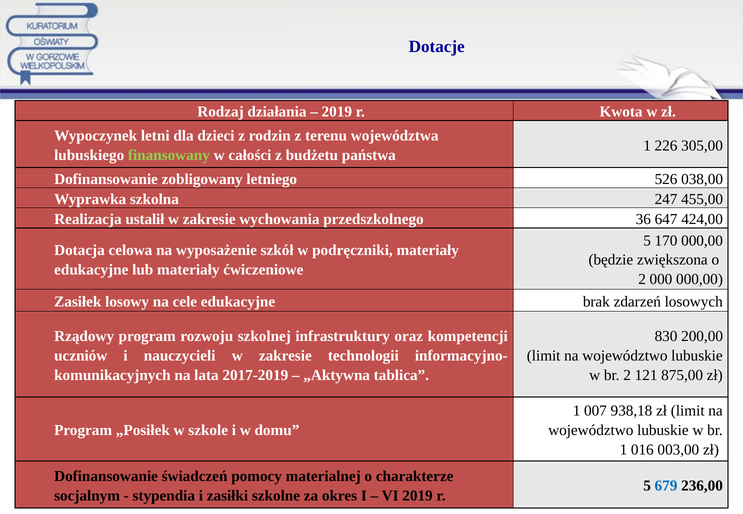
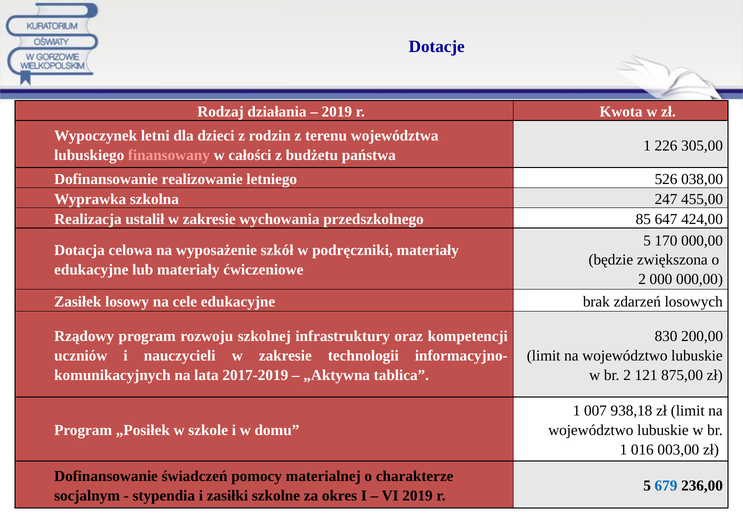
finansowany colour: light green -> pink
zobligowany: zobligowany -> realizowanie
36: 36 -> 85
